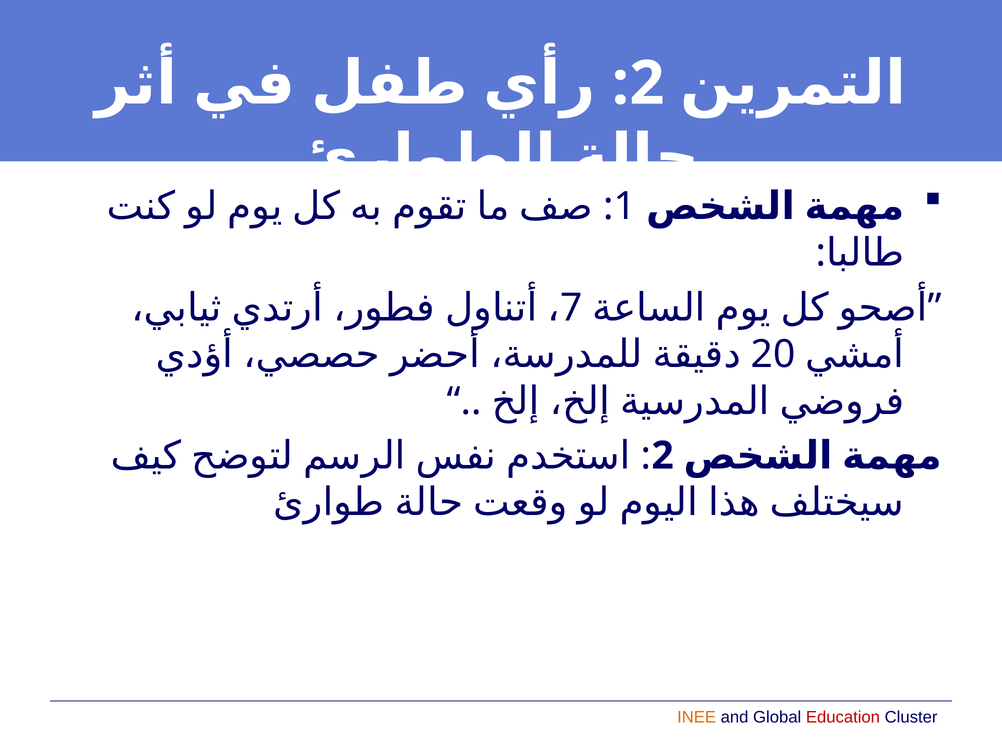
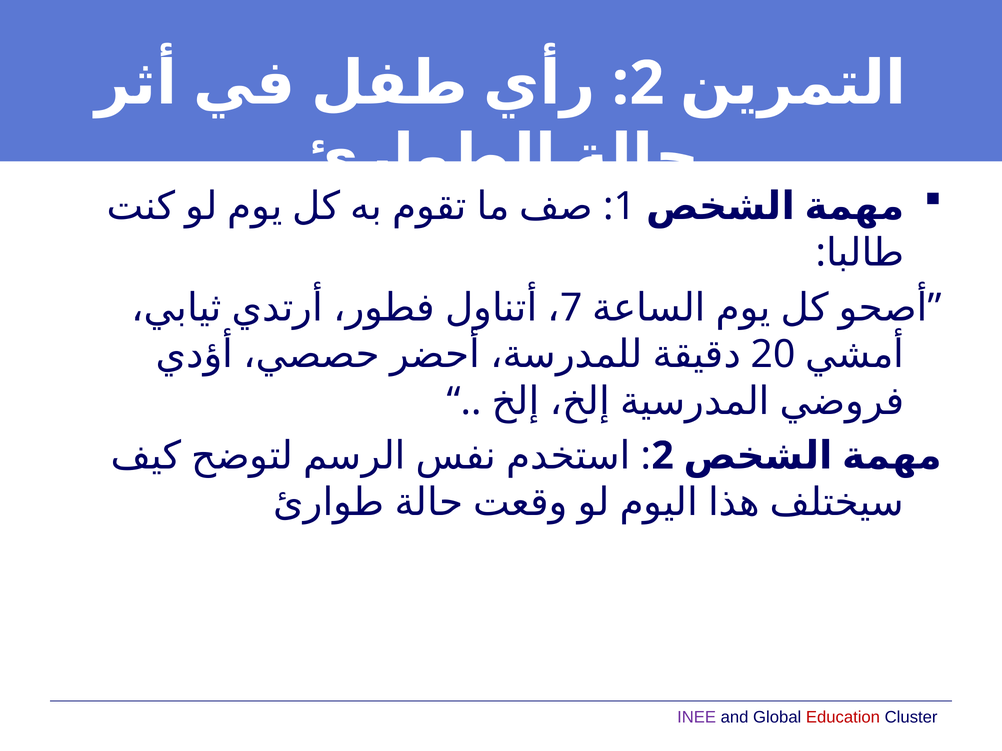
INEE colour: orange -> purple
